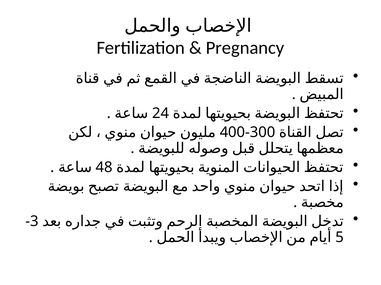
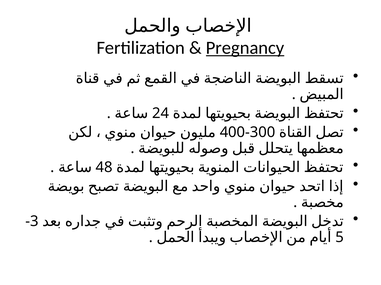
Pregnancy underline: none -> present
